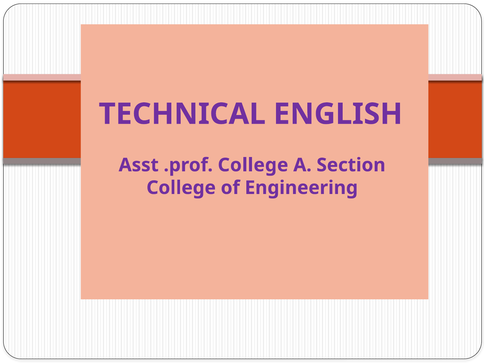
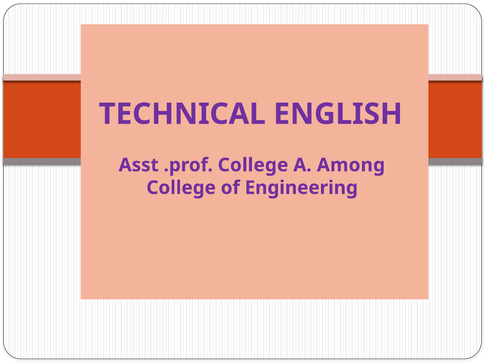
Section: Section -> Among
